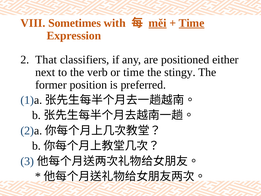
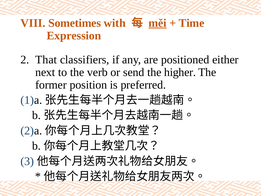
Time at (192, 23) underline: present -> none
or time: time -> send
stingy: stingy -> higher
